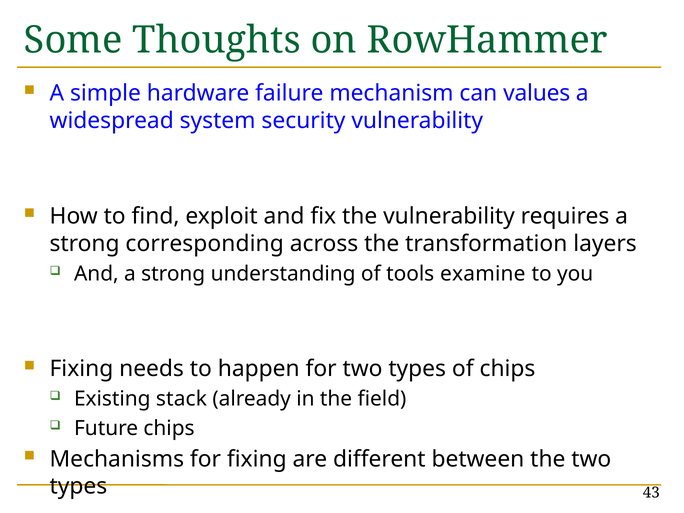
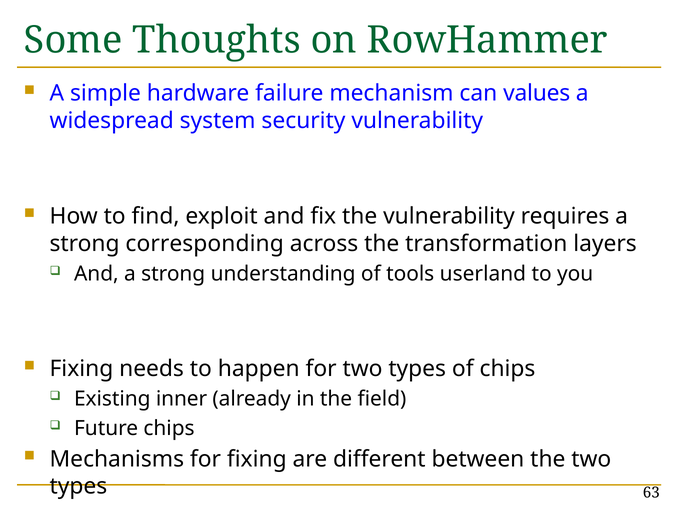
examine: examine -> userland
stack: stack -> inner
43: 43 -> 63
